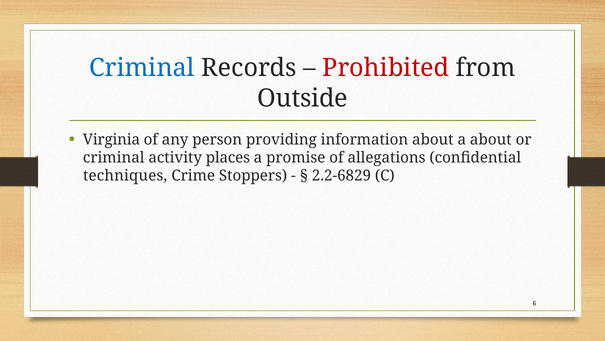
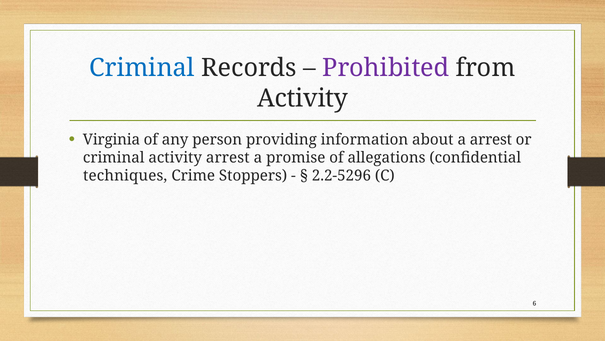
Prohibited colour: red -> purple
Outside at (303, 98): Outside -> Activity
a about: about -> arrest
activity places: places -> arrest
2.2-6829: 2.2-6829 -> 2.2-5296
